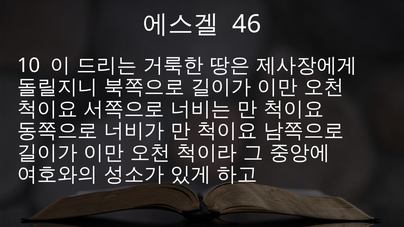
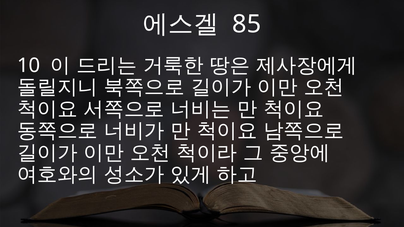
46: 46 -> 85
